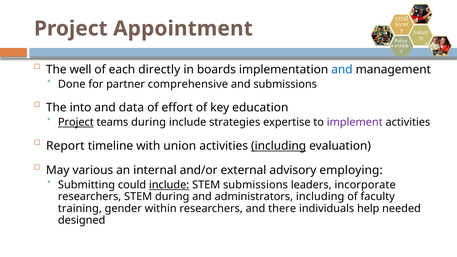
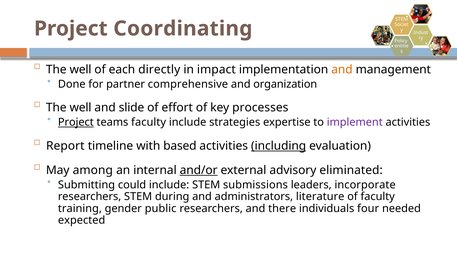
Appointment: Appointment -> Coordinating
boards: boards -> impact
and at (342, 70) colour: blue -> orange
and submissions: submissions -> organization
into at (81, 108): into -> well
data: data -> slide
education: education -> processes
teams during: during -> faculty
union: union -> based
various: various -> among
and/or underline: none -> present
employing: employing -> eliminated
include at (169, 185) underline: present -> none
administrators including: including -> literature
within: within -> public
help: help -> four
designed: designed -> expected
